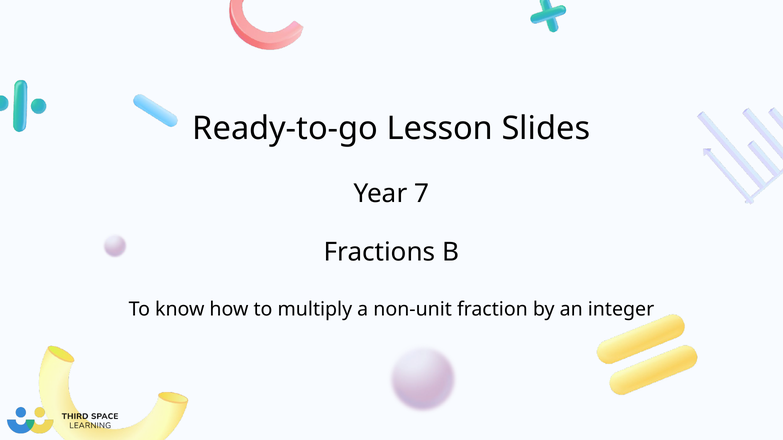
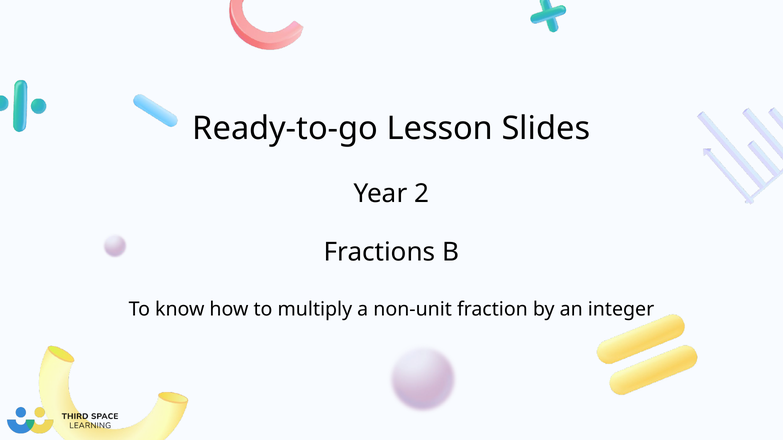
7: 7 -> 2
